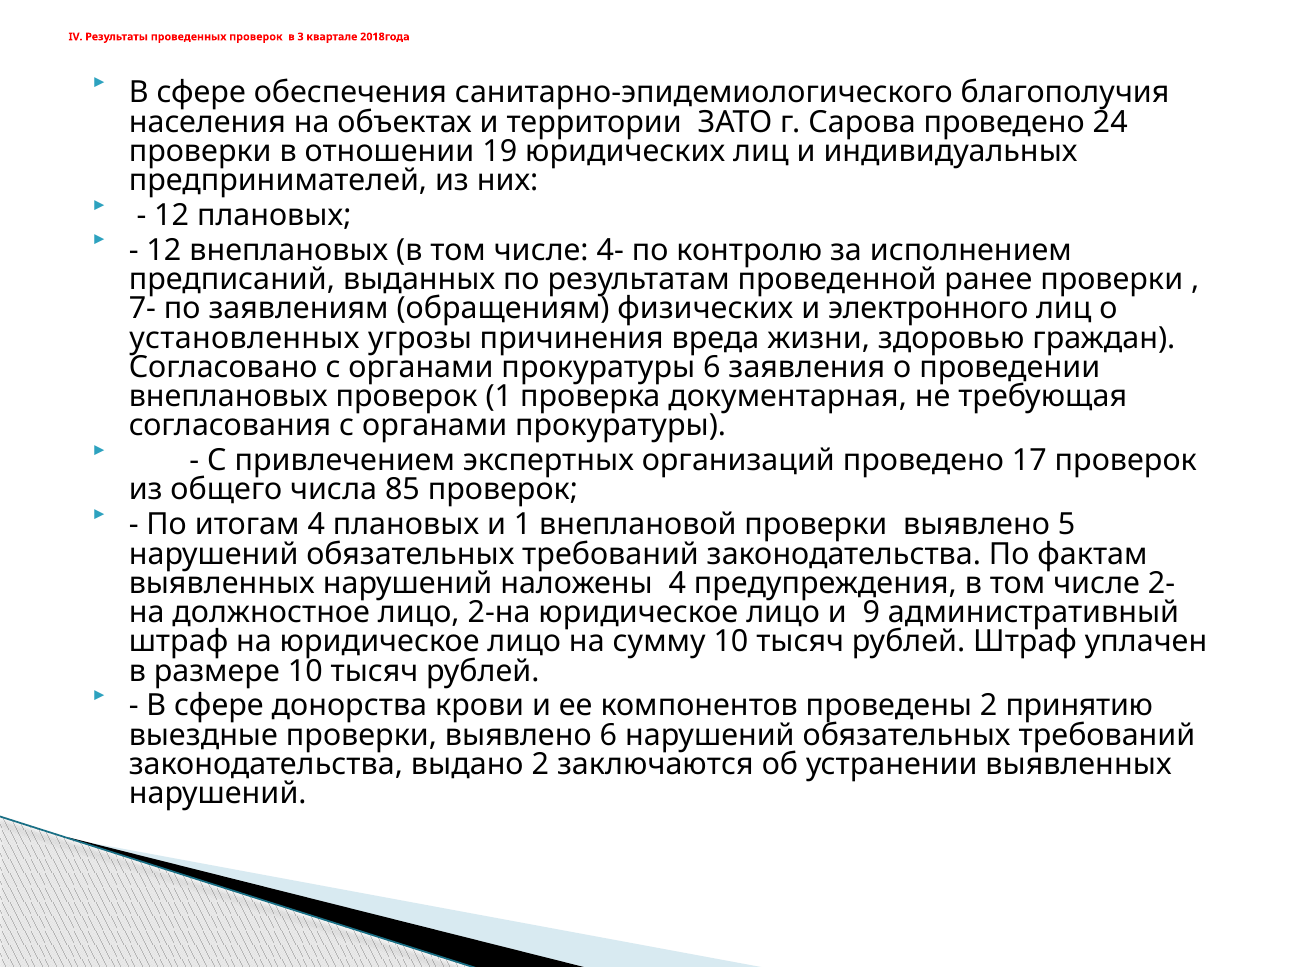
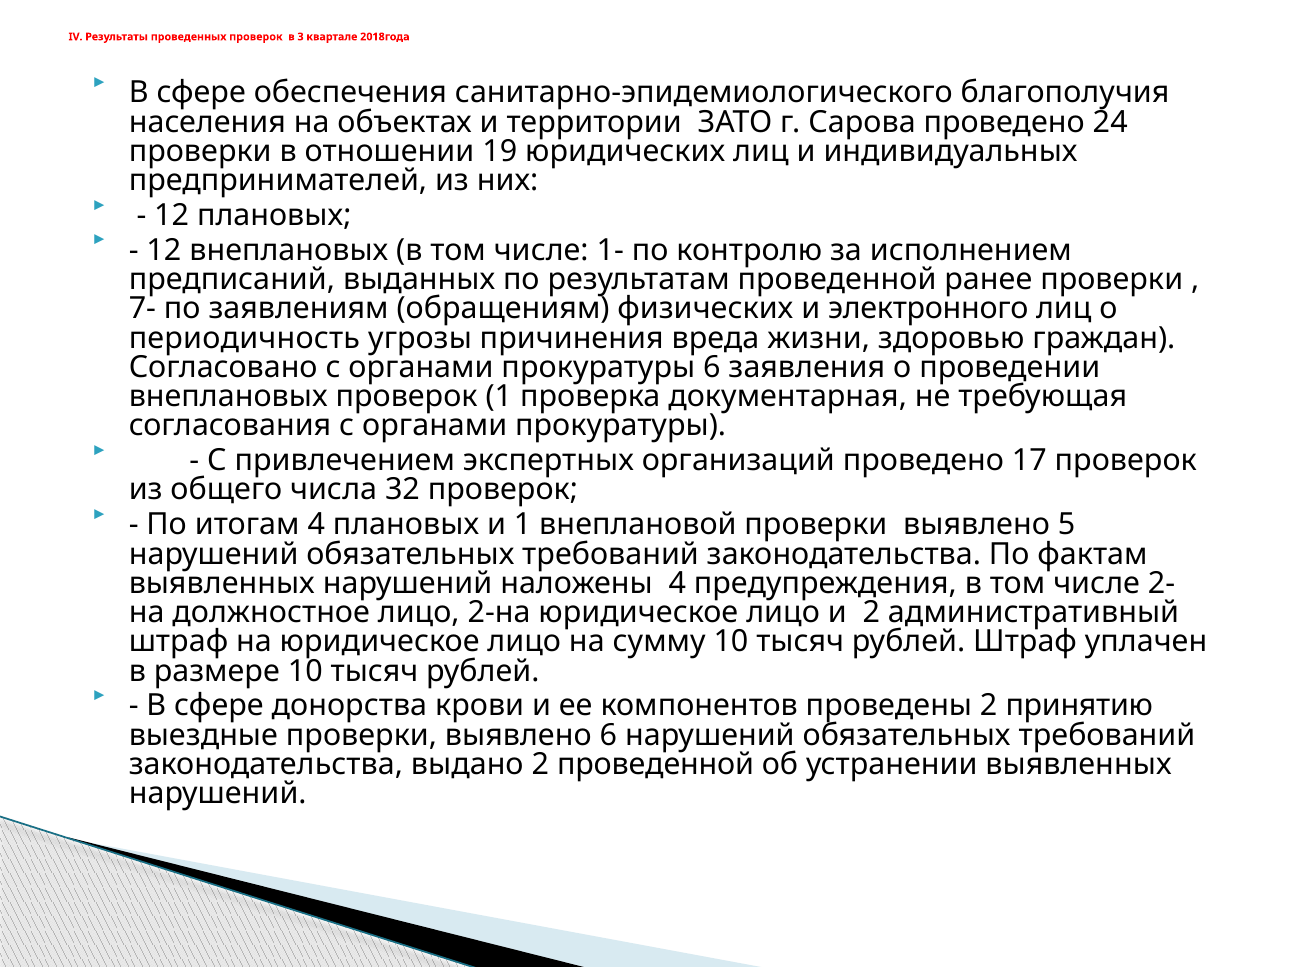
4-: 4- -> 1-
установленных: установленных -> периодичность
85: 85 -> 32
и 9: 9 -> 2
2 заключаются: заключаются -> проведенной
